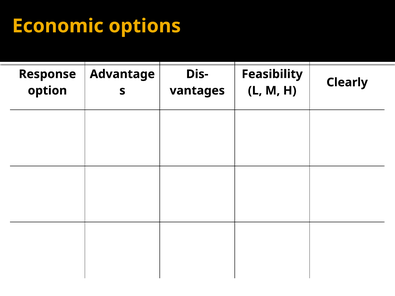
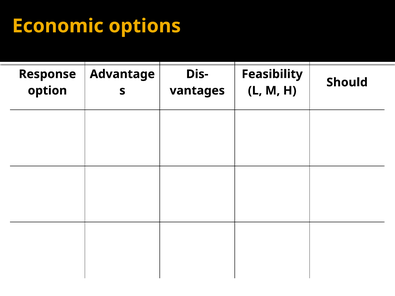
Clearly: Clearly -> Should
